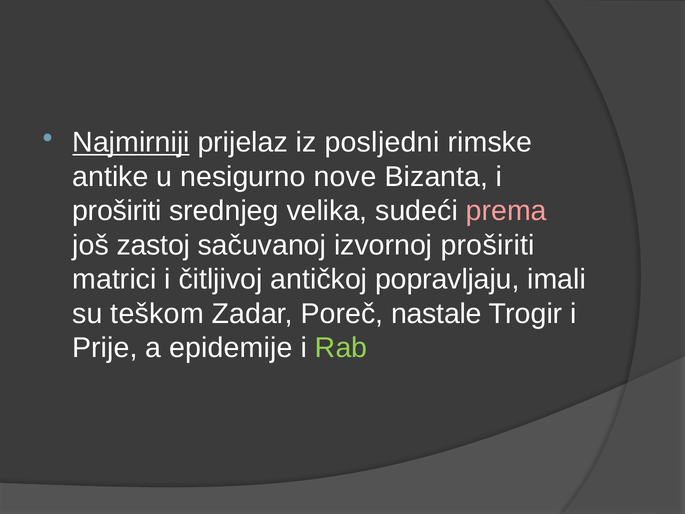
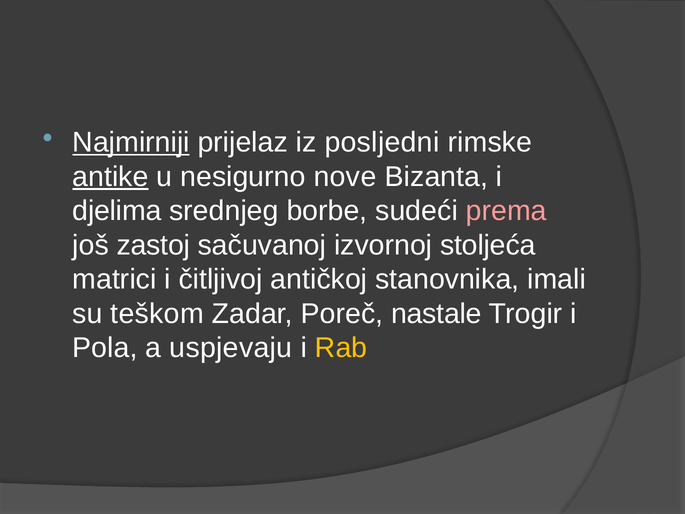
antike underline: none -> present
proširiti at (117, 211): proširiti -> djelima
velika: velika -> borbe
izvornoj proširiti: proširiti -> stoljeća
popravljaju: popravljaju -> stanovnika
Prije: Prije -> Pola
epidemije: epidemije -> uspjevaju
Rab colour: light green -> yellow
